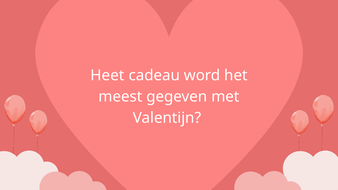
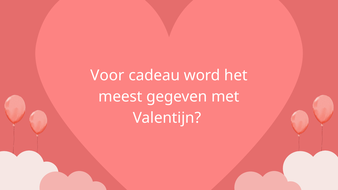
Heet: Heet -> Voor
